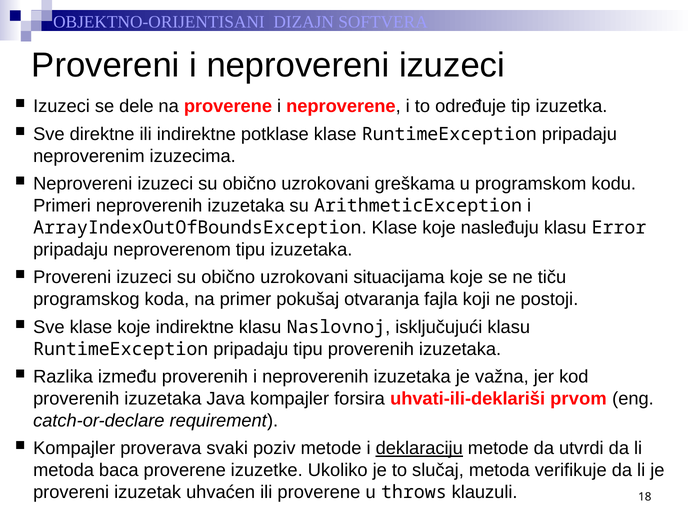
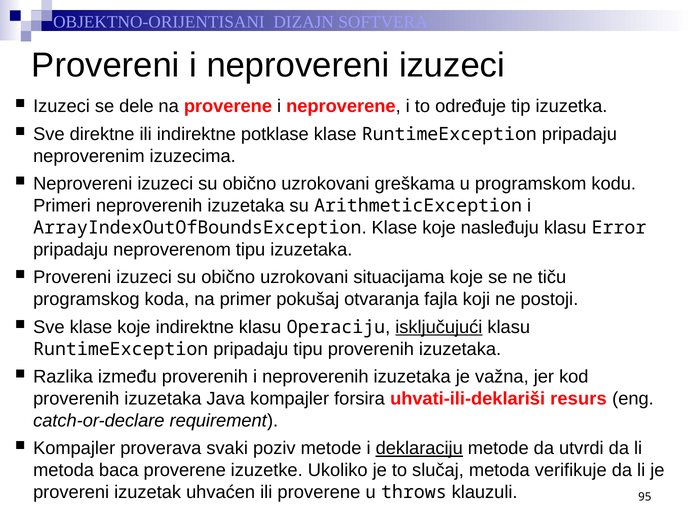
Naslovnoj: Naslovnoj -> Operaciju
isključujući underline: none -> present
prvom: prvom -> resurs
18: 18 -> 95
